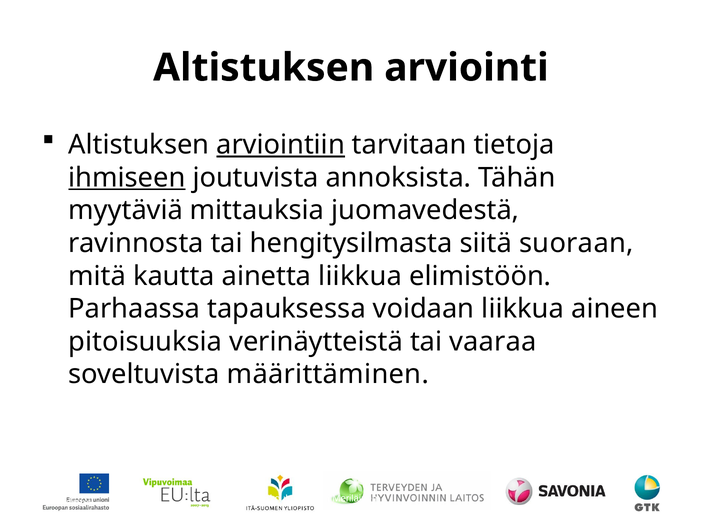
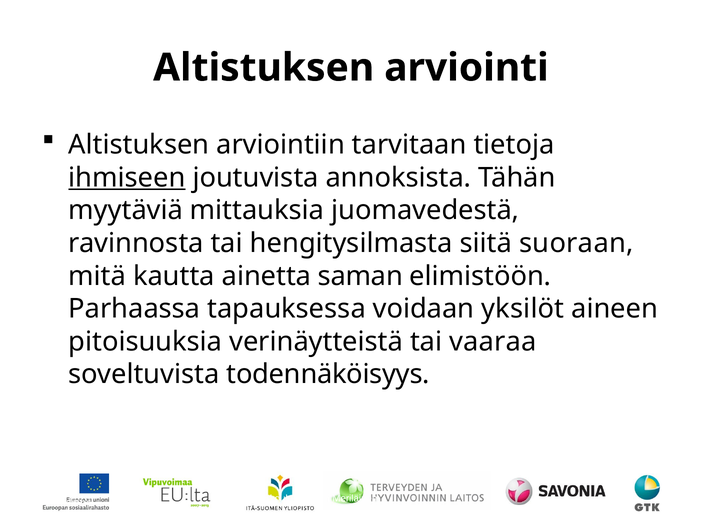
arviointiin underline: present -> none
ainetta liikkua: liikkua -> saman
voidaan liikkua: liikkua -> yksilöt
määrittäminen: määrittäminen -> todennäköisyys
